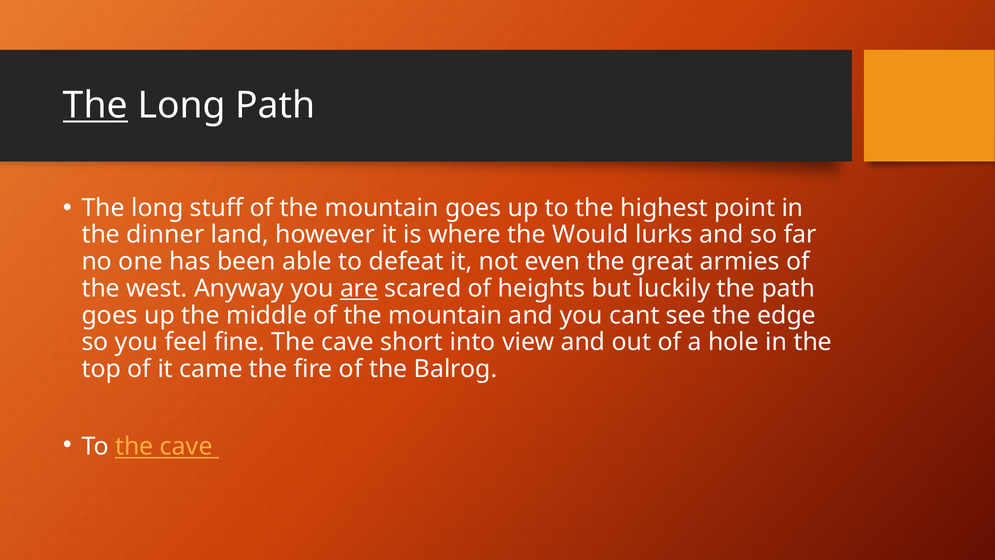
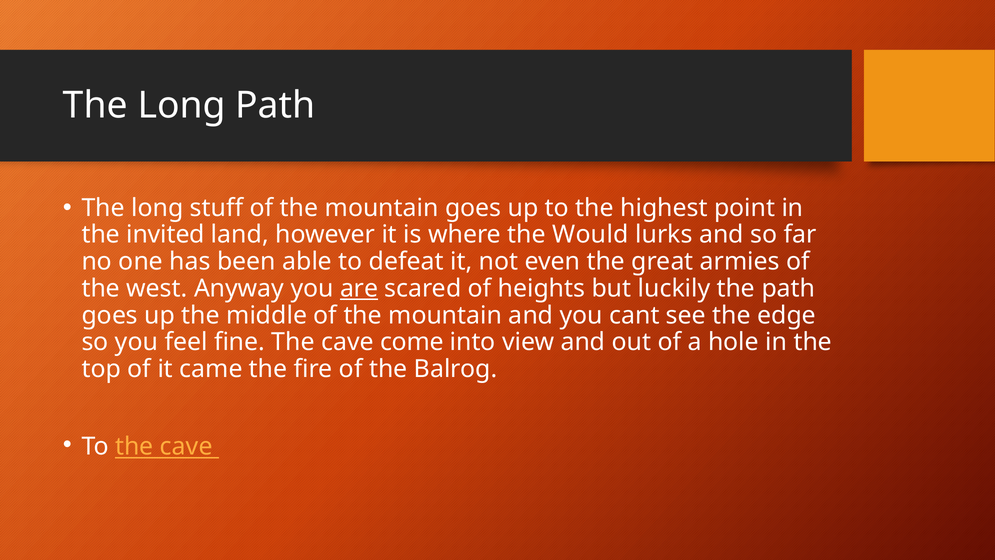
The at (95, 105) underline: present -> none
dinner: dinner -> invited
short: short -> come
